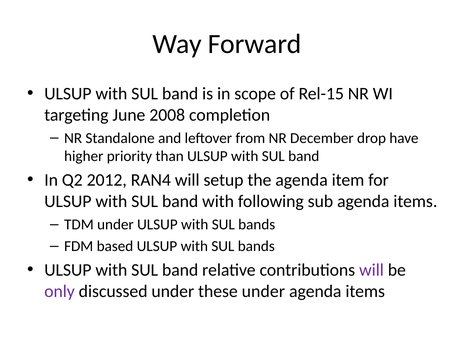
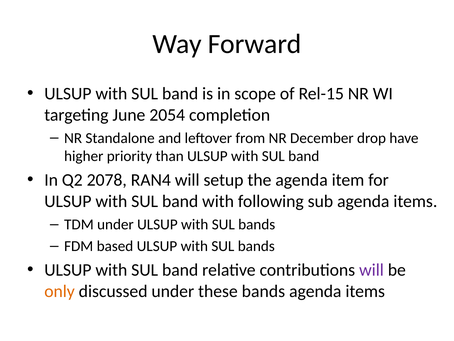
2008: 2008 -> 2054
2012: 2012 -> 2078
only colour: purple -> orange
these under: under -> bands
